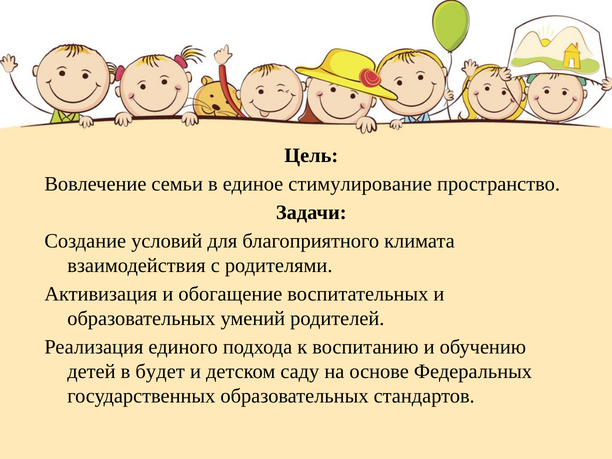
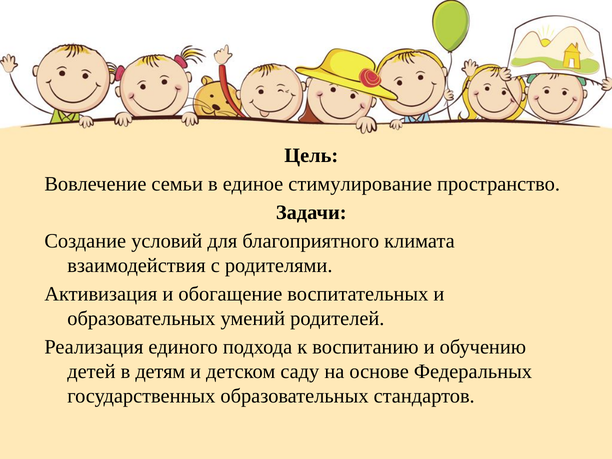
будет: будет -> детям
